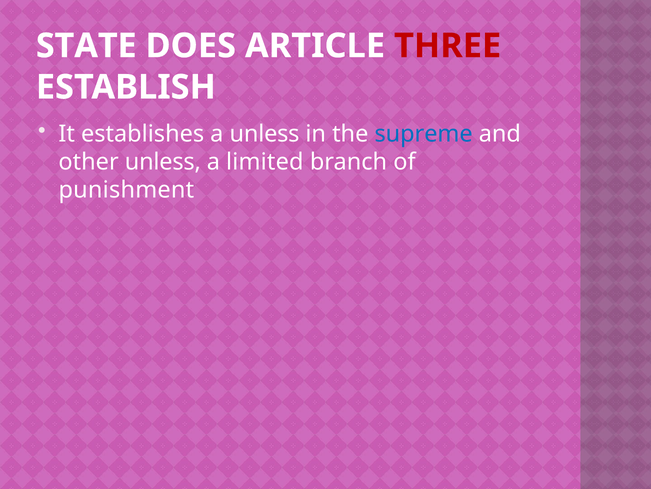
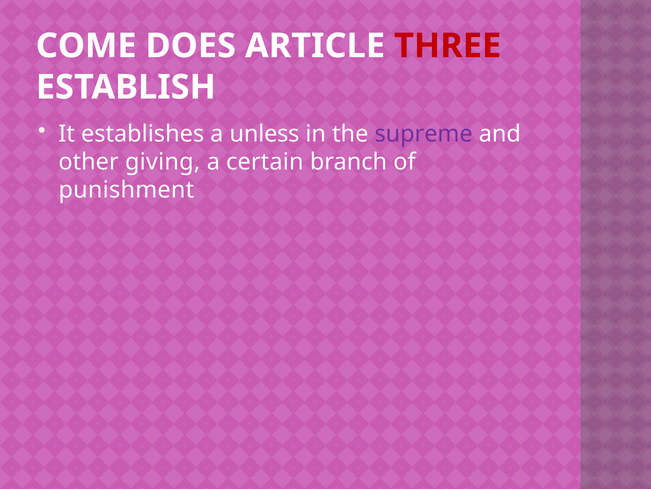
STATE: STATE -> COME
supreme colour: blue -> purple
other unless: unless -> giving
limited: limited -> certain
